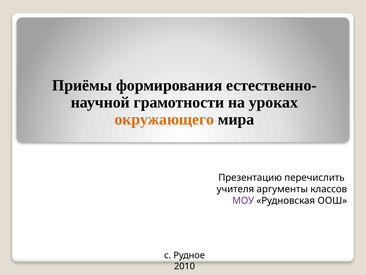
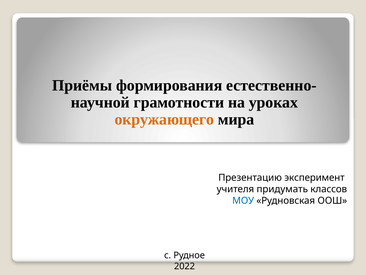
перечислить: перечислить -> эксперимент
аргументы: аргументы -> придумать
МОУ colour: purple -> blue
2010: 2010 -> 2022
